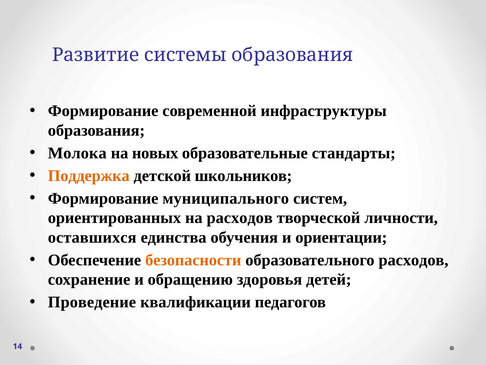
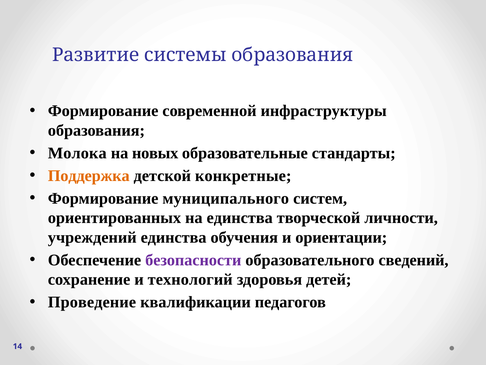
школьников: школьников -> конкретные
на расходов: расходов -> единства
оставшихся: оставшихся -> учреждений
безопасности colour: orange -> purple
образовательного расходов: расходов -> сведений
обращению: обращению -> технологий
